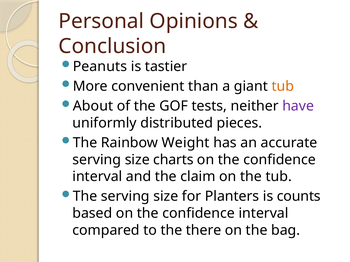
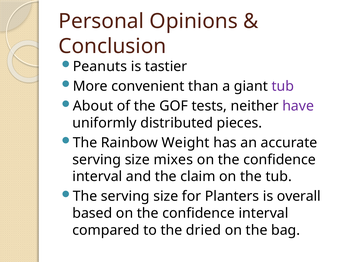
tub at (283, 86) colour: orange -> purple
charts: charts -> mixes
counts: counts -> overall
there: there -> dried
